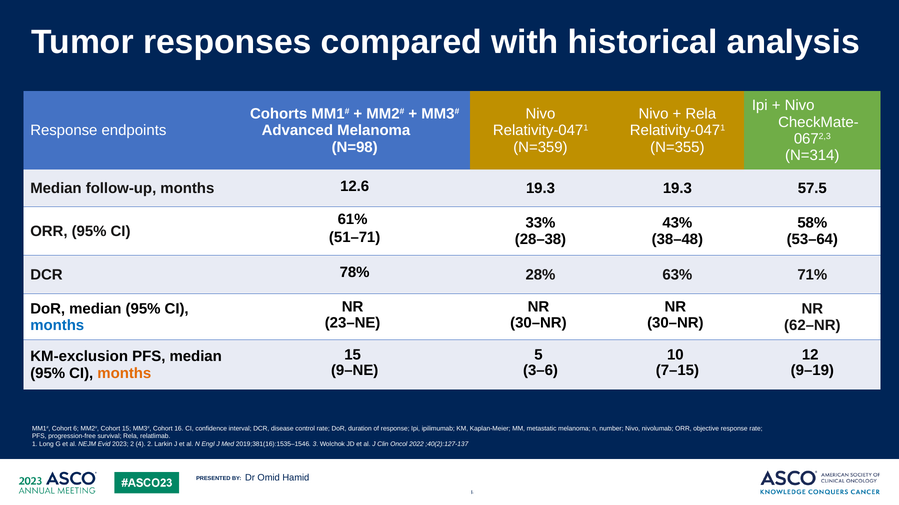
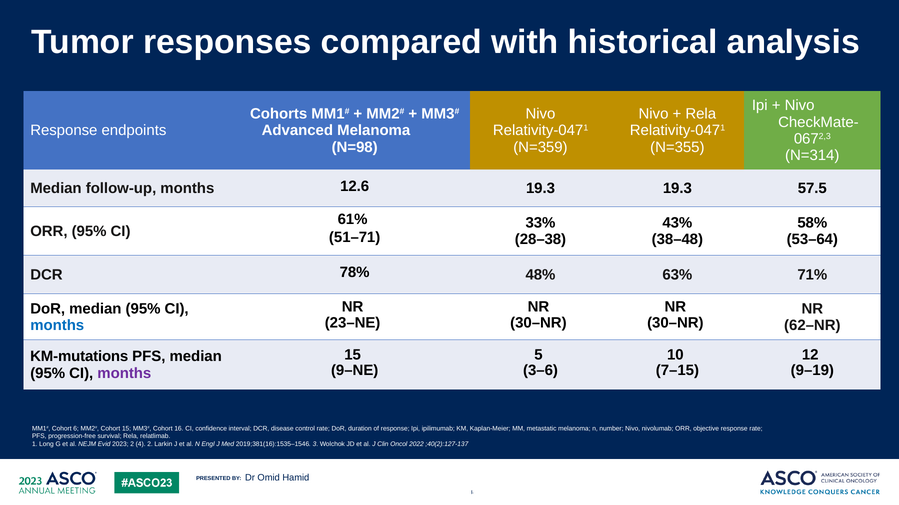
28%: 28% -> 48%
KM-exclusion: KM-exclusion -> KM-mutations
months at (124, 374) colour: orange -> purple
